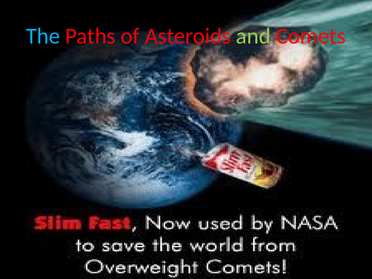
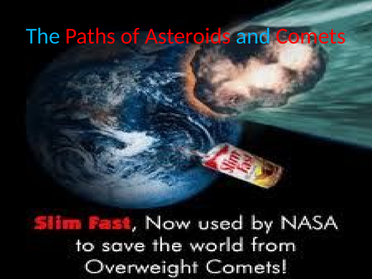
and colour: light green -> light blue
